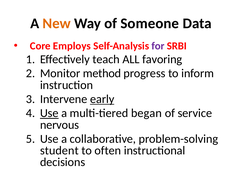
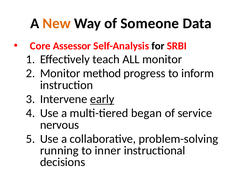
Employs: Employs -> Assessor
for colour: purple -> black
ALL favoring: favoring -> monitor
Use at (49, 113) underline: present -> none
student: student -> running
often: often -> inner
